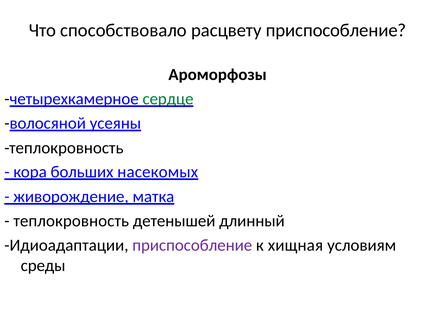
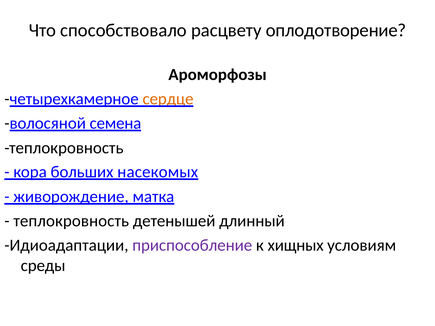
расцвету приспособление: приспособление -> оплодотворение
сердце colour: green -> orange
усеяны: усеяны -> семена
хищная: хищная -> хищных
